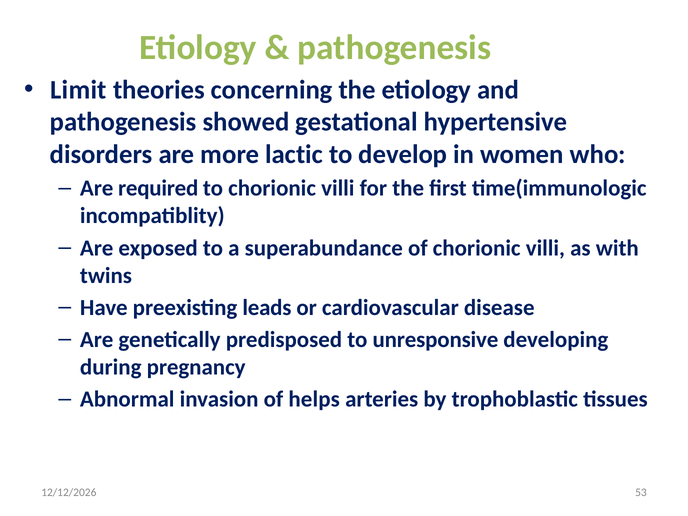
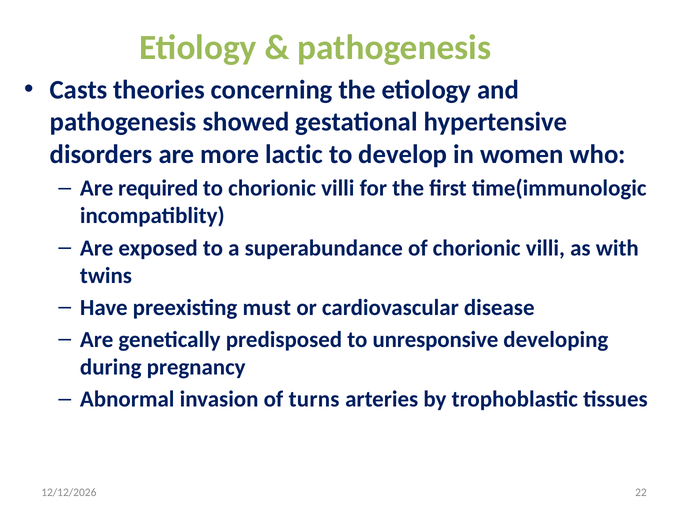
Limit: Limit -> Casts
leads: leads -> must
helps: helps -> turns
53: 53 -> 22
